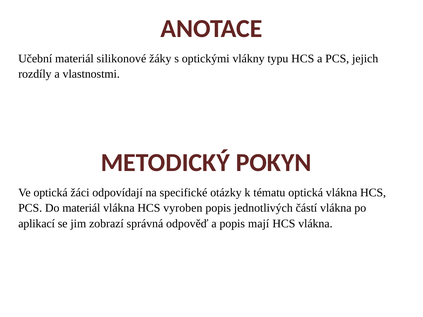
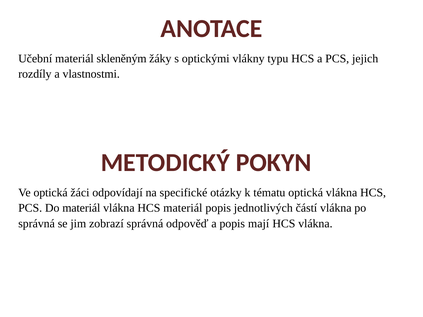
silikonové: silikonové -> skleněným
HCS vyroben: vyroben -> materiál
aplikací at (37, 224): aplikací -> správná
